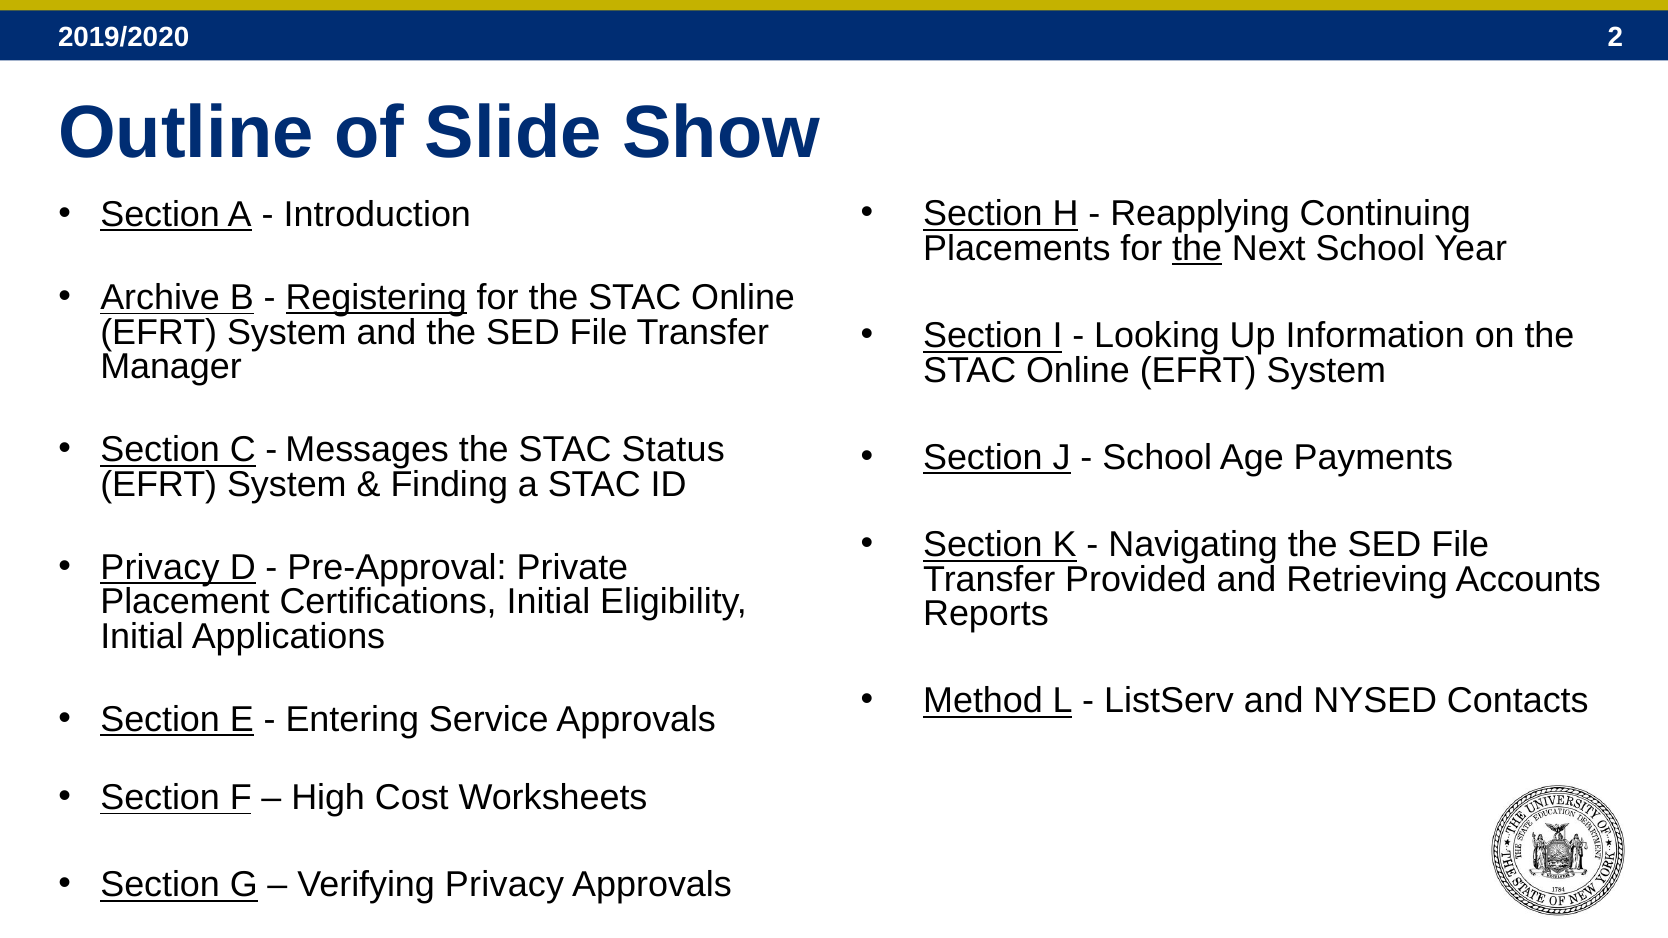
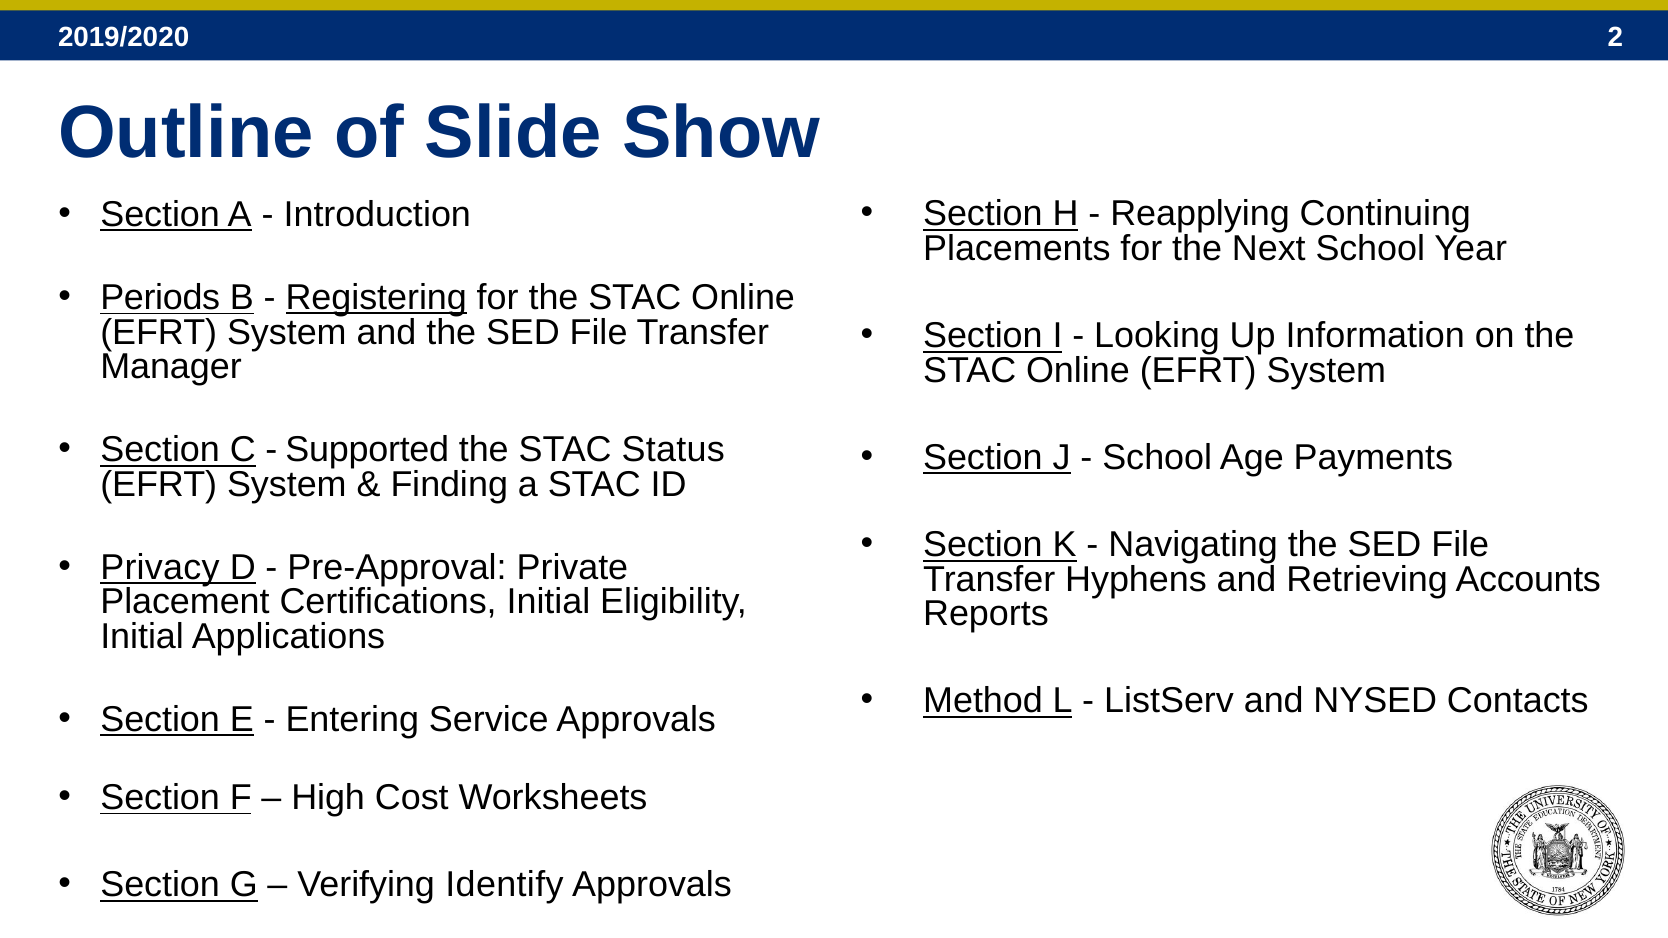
the at (1197, 249) underline: present -> none
Archive: Archive -> Periods
Messages: Messages -> Supported
Provided: Provided -> Hyphens
Verifying Privacy: Privacy -> Identify
